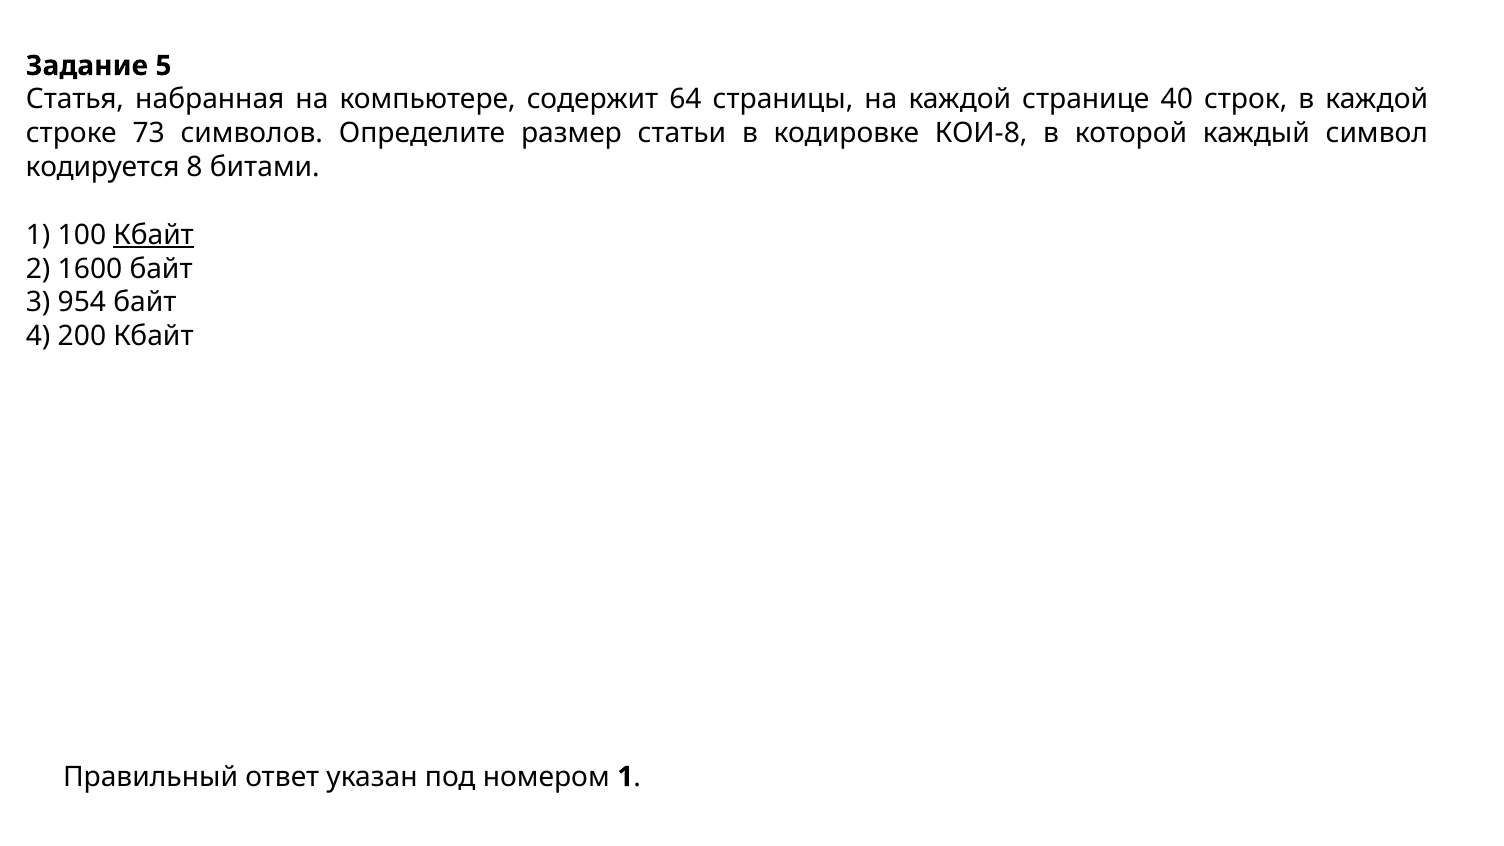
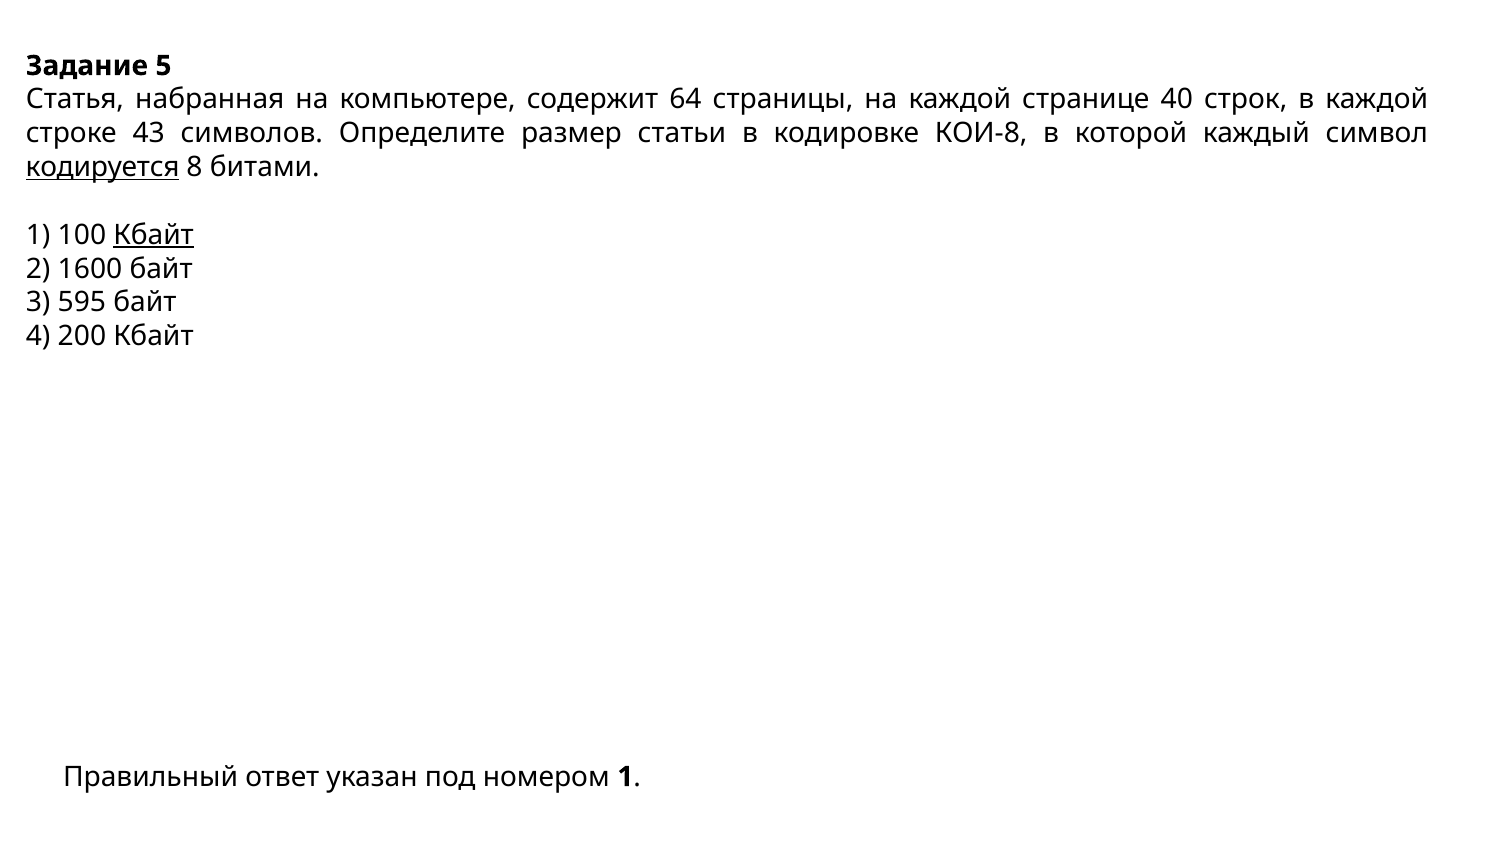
73: 73 -> 43
кодируется underline: none -> present
954: 954 -> 595
